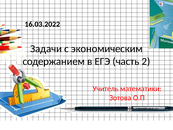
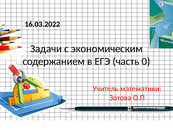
2: 2 -> 0
